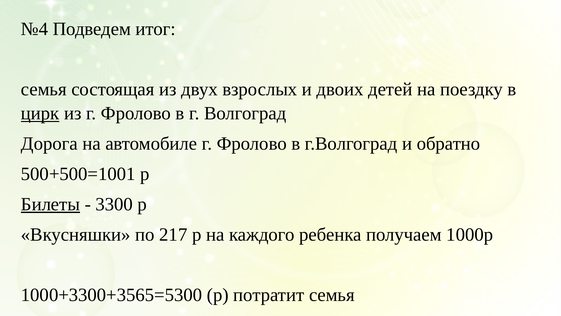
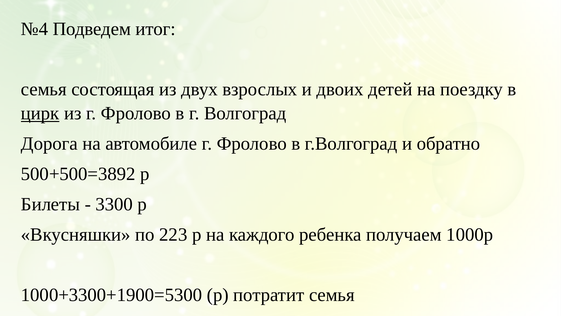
500+500=1001: 500+500=1001 -> 500+500=3892
Билеты underline: present -> none
217: 217 -> 223
1000+3300+3565=5300: 1000+3300+3565=5300 -> 1000+3300+1900=5300
